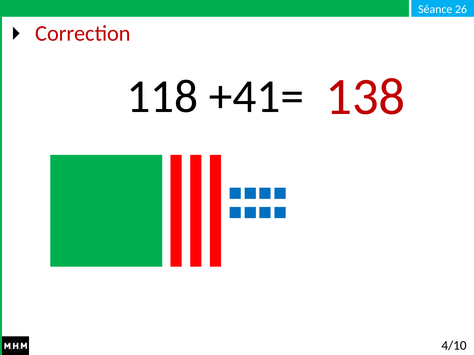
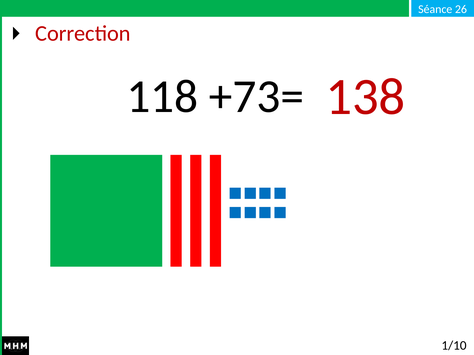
+41=: +41= -> +73=
4/10: 4/10 -> 1/10
